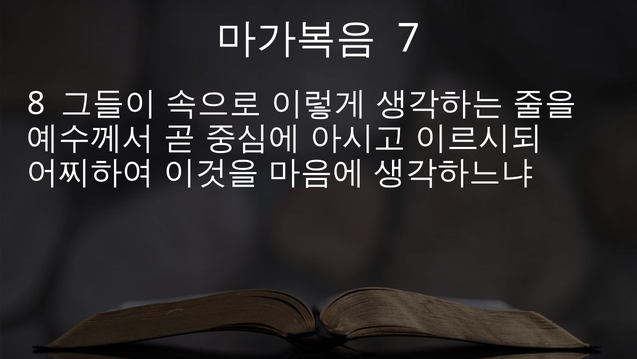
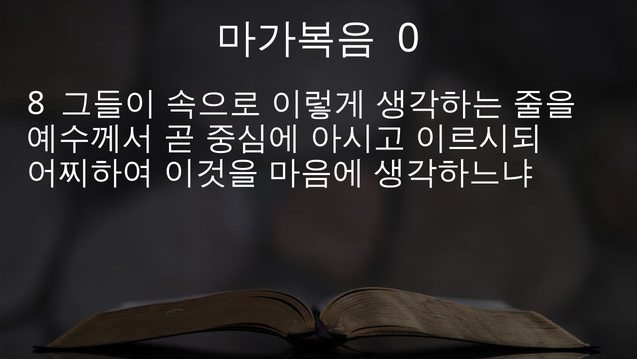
7: 7 -> 0
